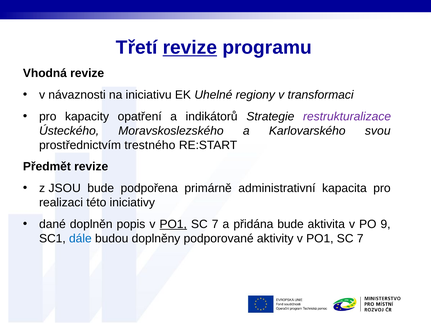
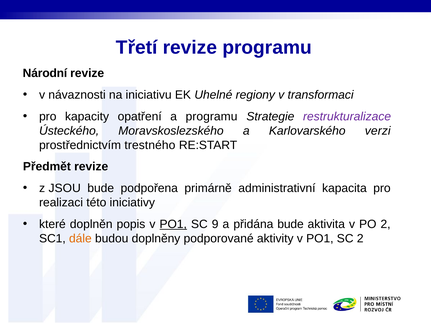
revize at (190, 48) underline: present -> none
Vhodná: Vhodná -> Národní
a indikátorů: indikátorů -> programu
svou: svou -> verzi
dané: dané -> které
7 at (215, 224): 7 -> 9
PO 9: 9 -> 2
dále colour: blue -> orange
7 at (360, 239): 7 -> 2
